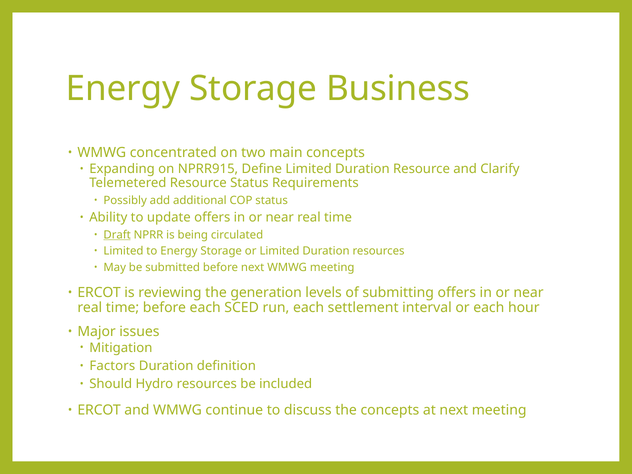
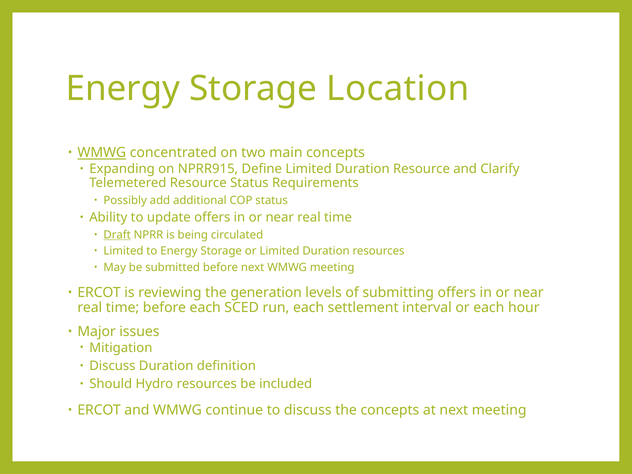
Business: Business -> Location
WMWG at (102, 153) underline: none -> present
Factors at (112, 366): Factors -> Discuss
